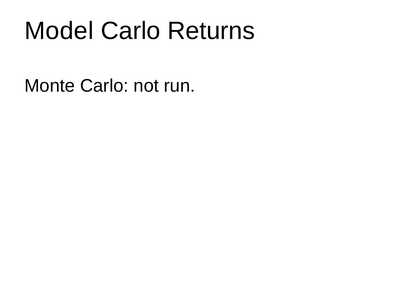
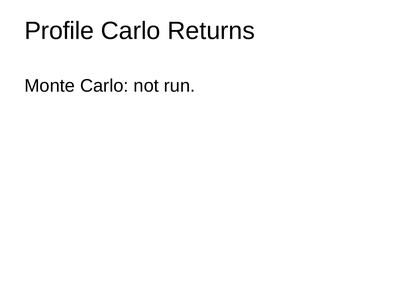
Model: Model -> Profile
